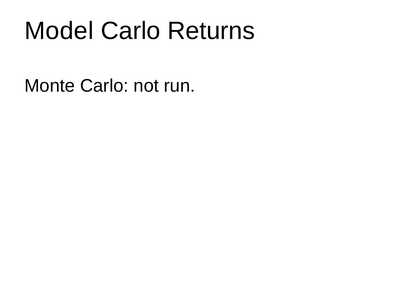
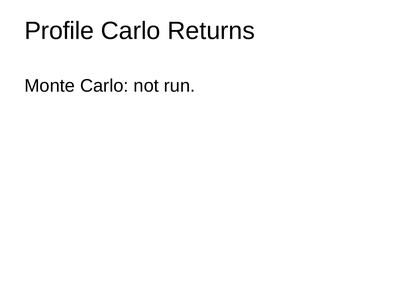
Model: Model -> Profile
